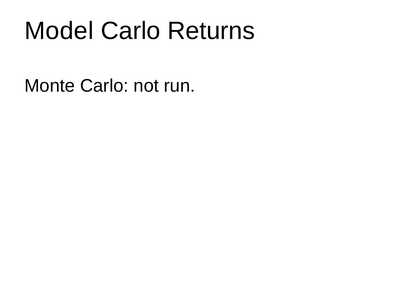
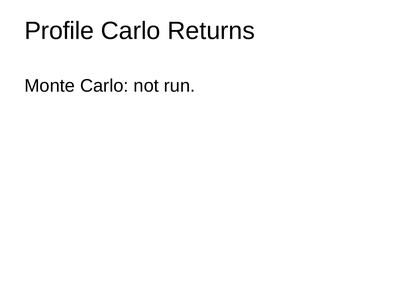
Model: Model -> Profile
